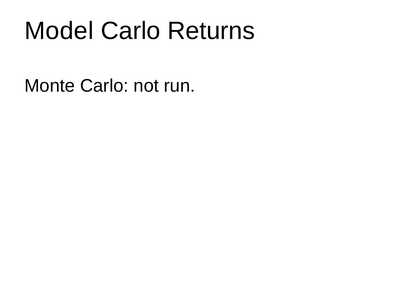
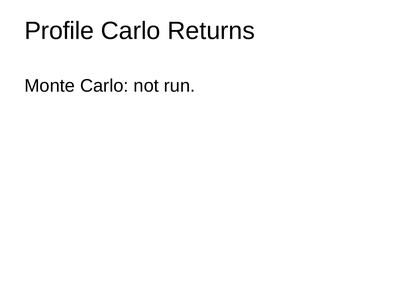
Model: Model -> Profile
